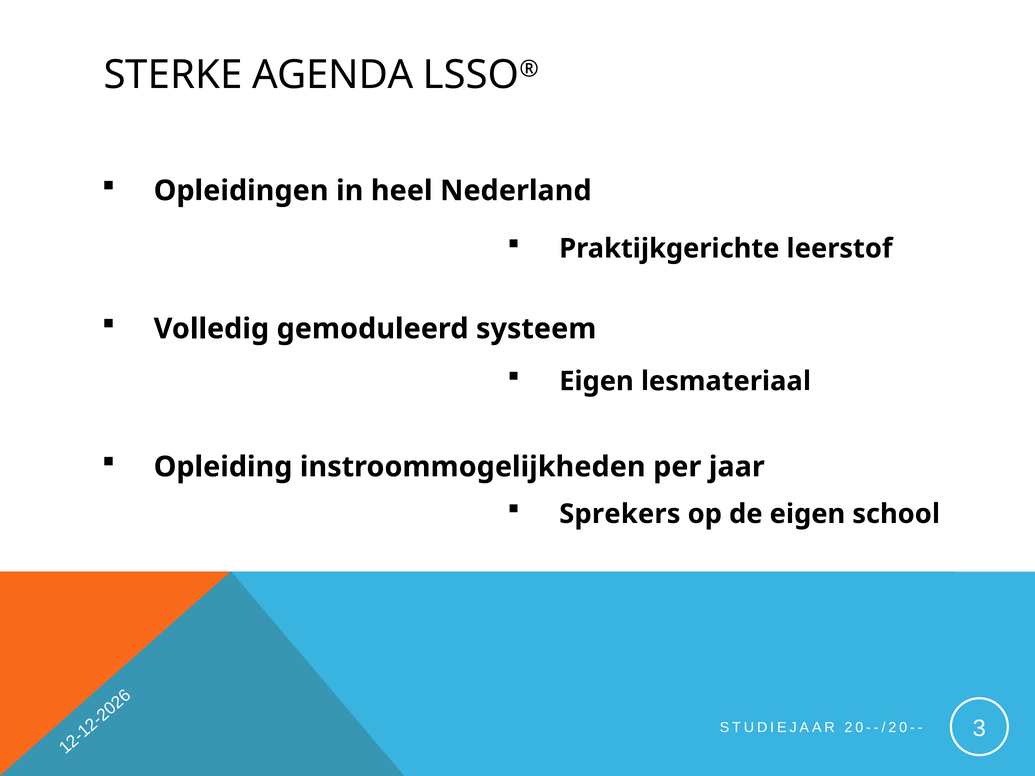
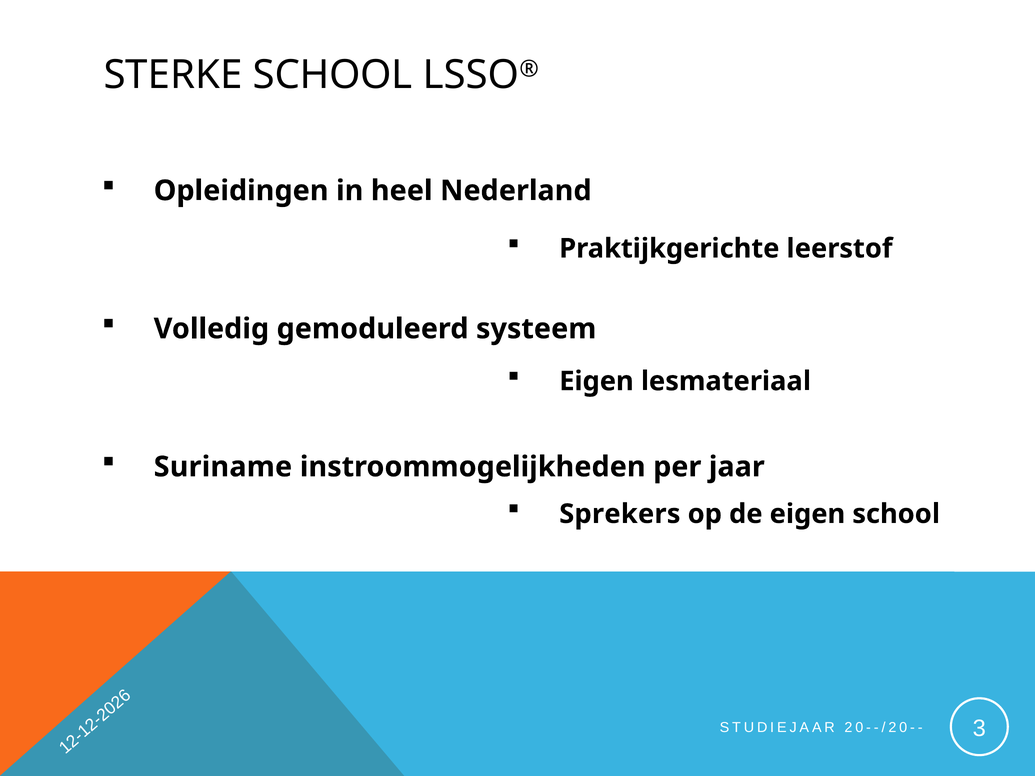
STERKE AGENDA: AGENDA -> SCHOOL
Opleiding: Opleiding -> Suriname
